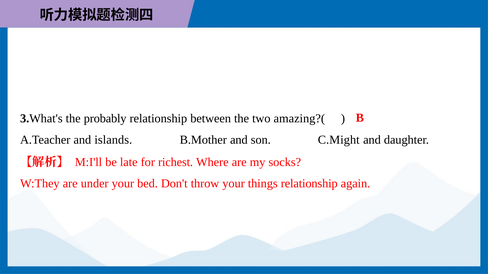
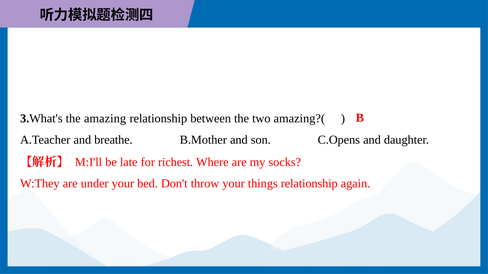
probably: probably -> amazing
islands: islands -> breathe
C.Might: C.Might -> C.Opens
